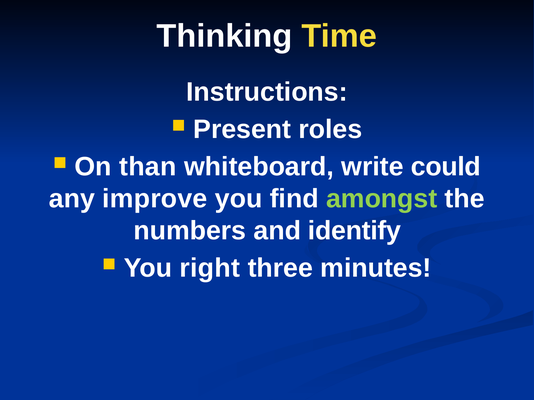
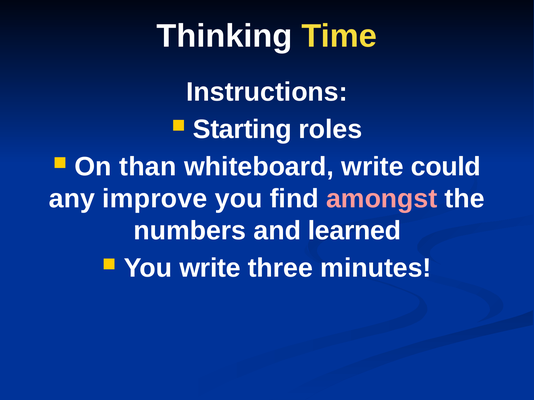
Present: Present -> Starting
amongst colour: light green -> pink
identify: identify -> learned
You right: right -> write
